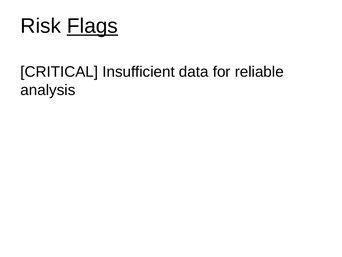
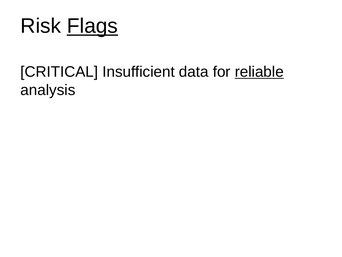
reliable underline: none -> present
